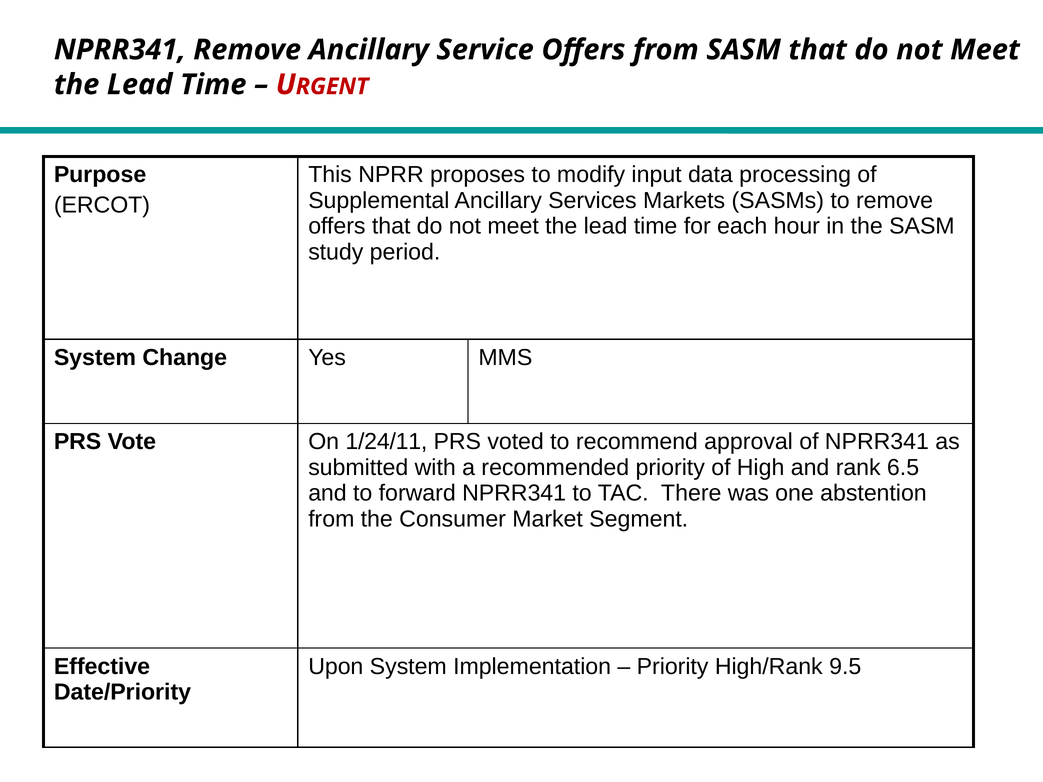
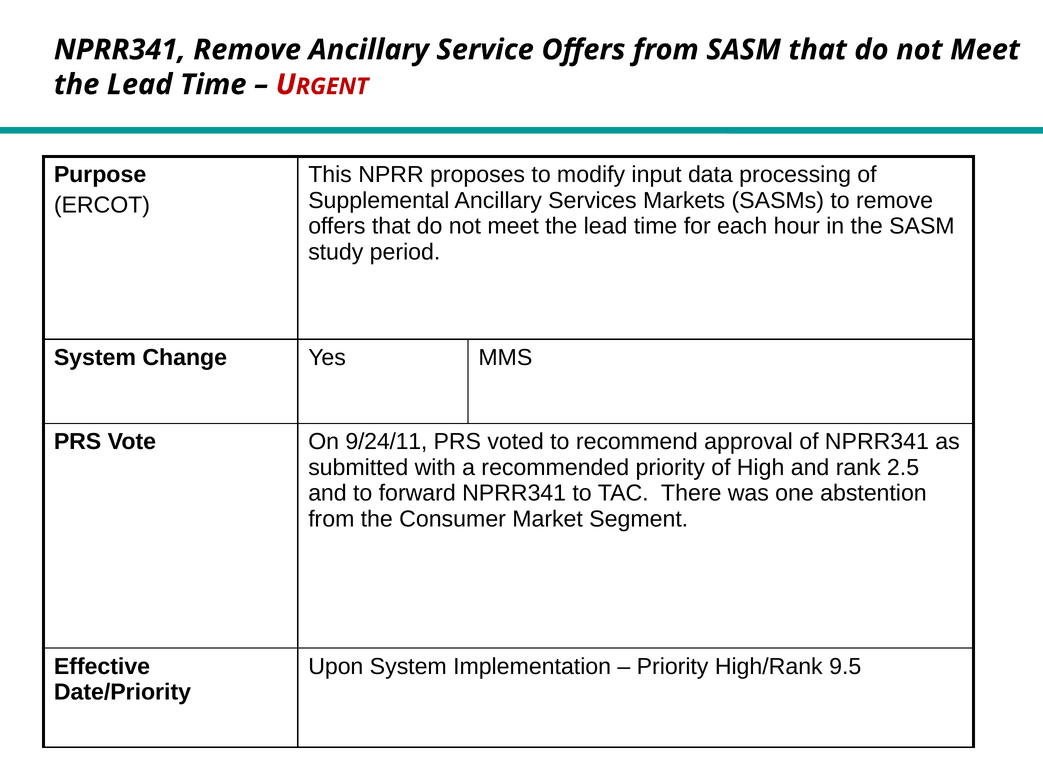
1/24/11: 1/24/11 -> 9/24/11
6.5: 6.5 -> 2.5
